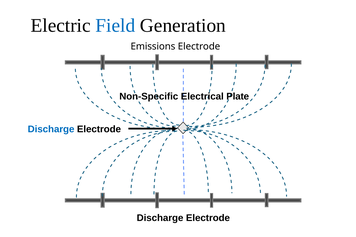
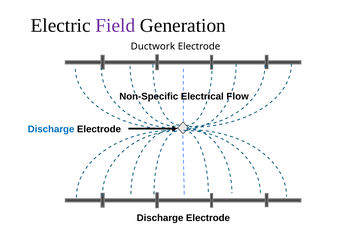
Field colour: blue -> purple
Emissions: Emissions -> Ductwork
Plate: Plate -> Flow
